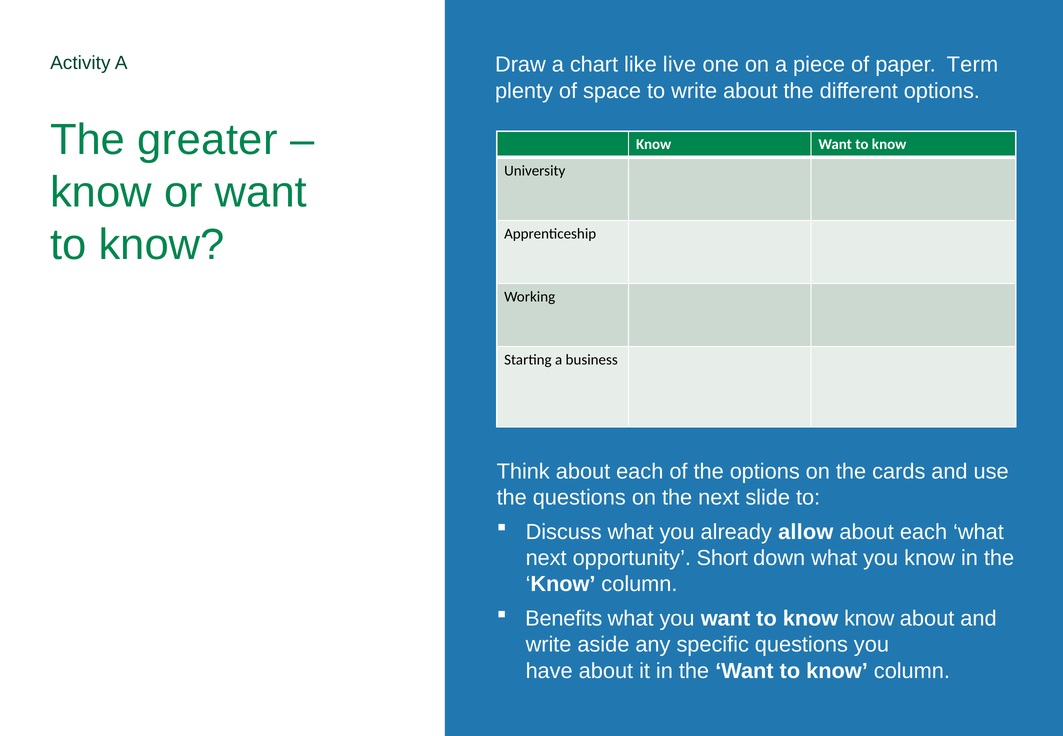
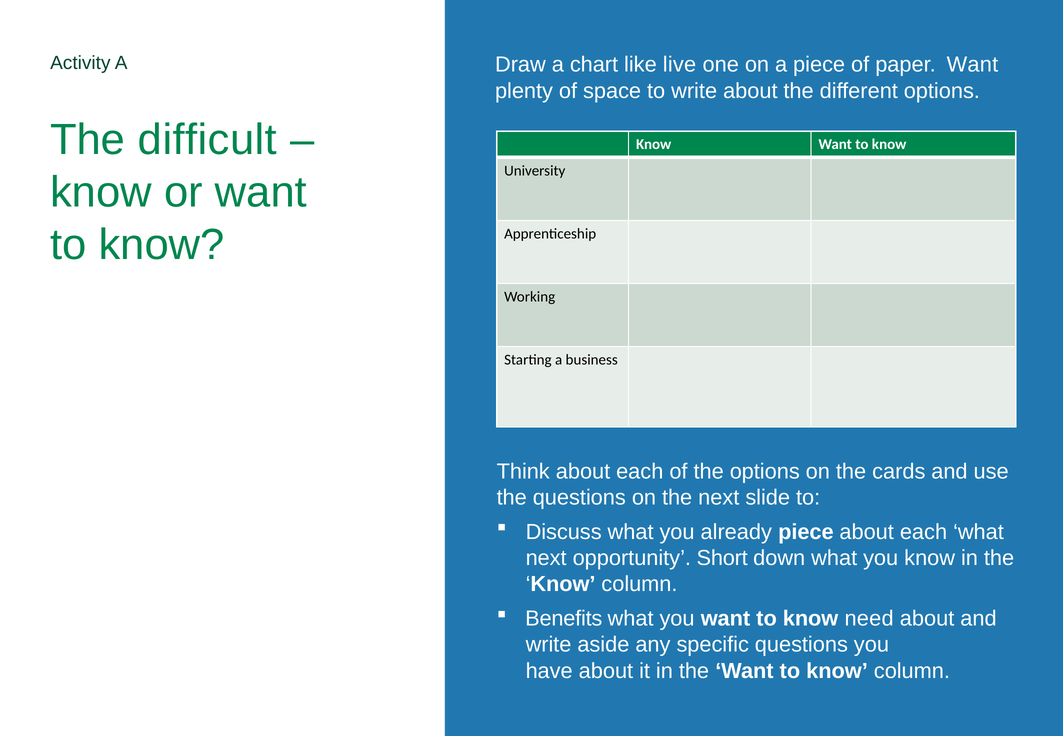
paper Term: Term -> Want
greater: greater -> difficult
already allow: allow -> piece
know know: know -> need
